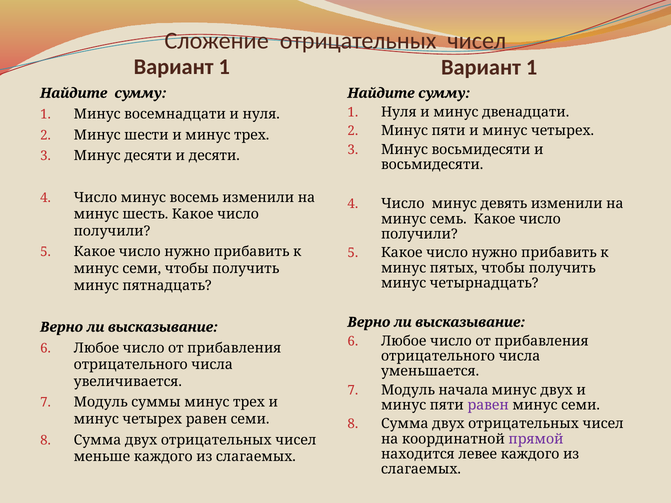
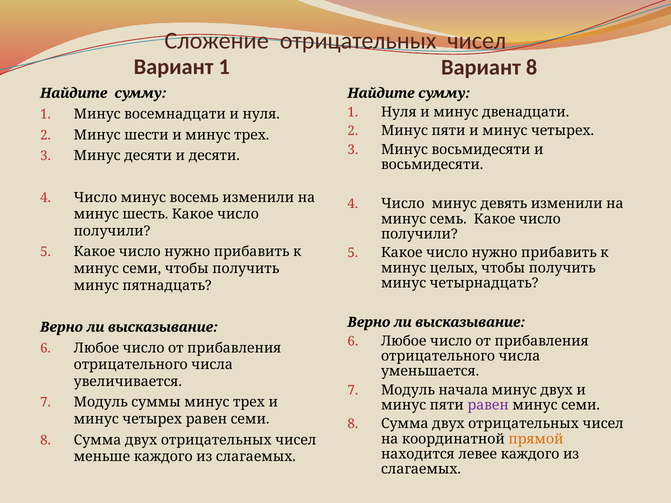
1 Вариант 1: 1 -> 8
пятых: пятых -> целых
прямой colour: purple -> orange
